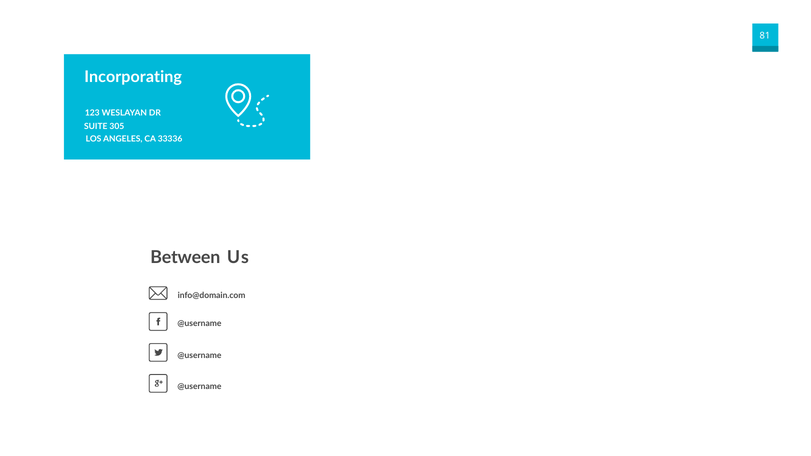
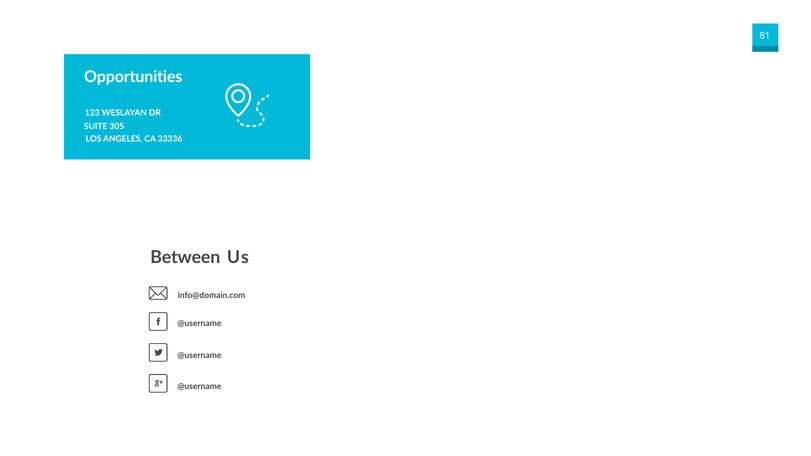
Incorporating: Incorporating -> Opportunities
